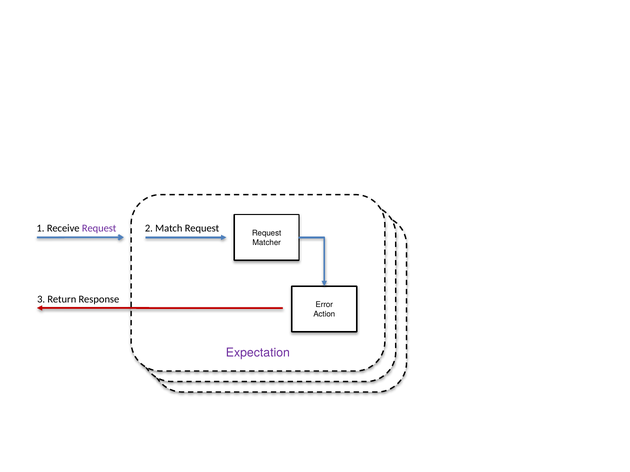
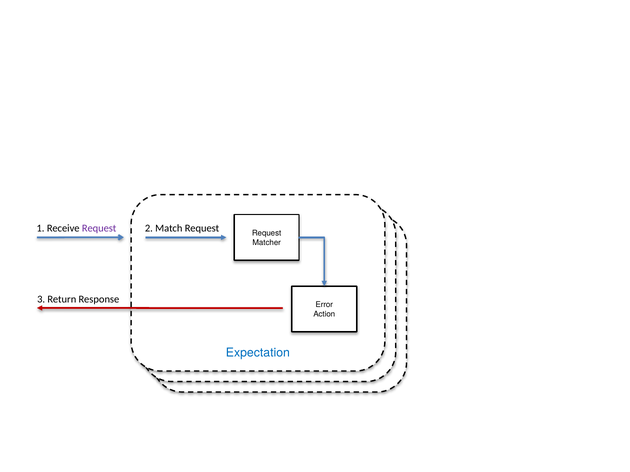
Expectation at (258, 353) colour: purple -> blue
